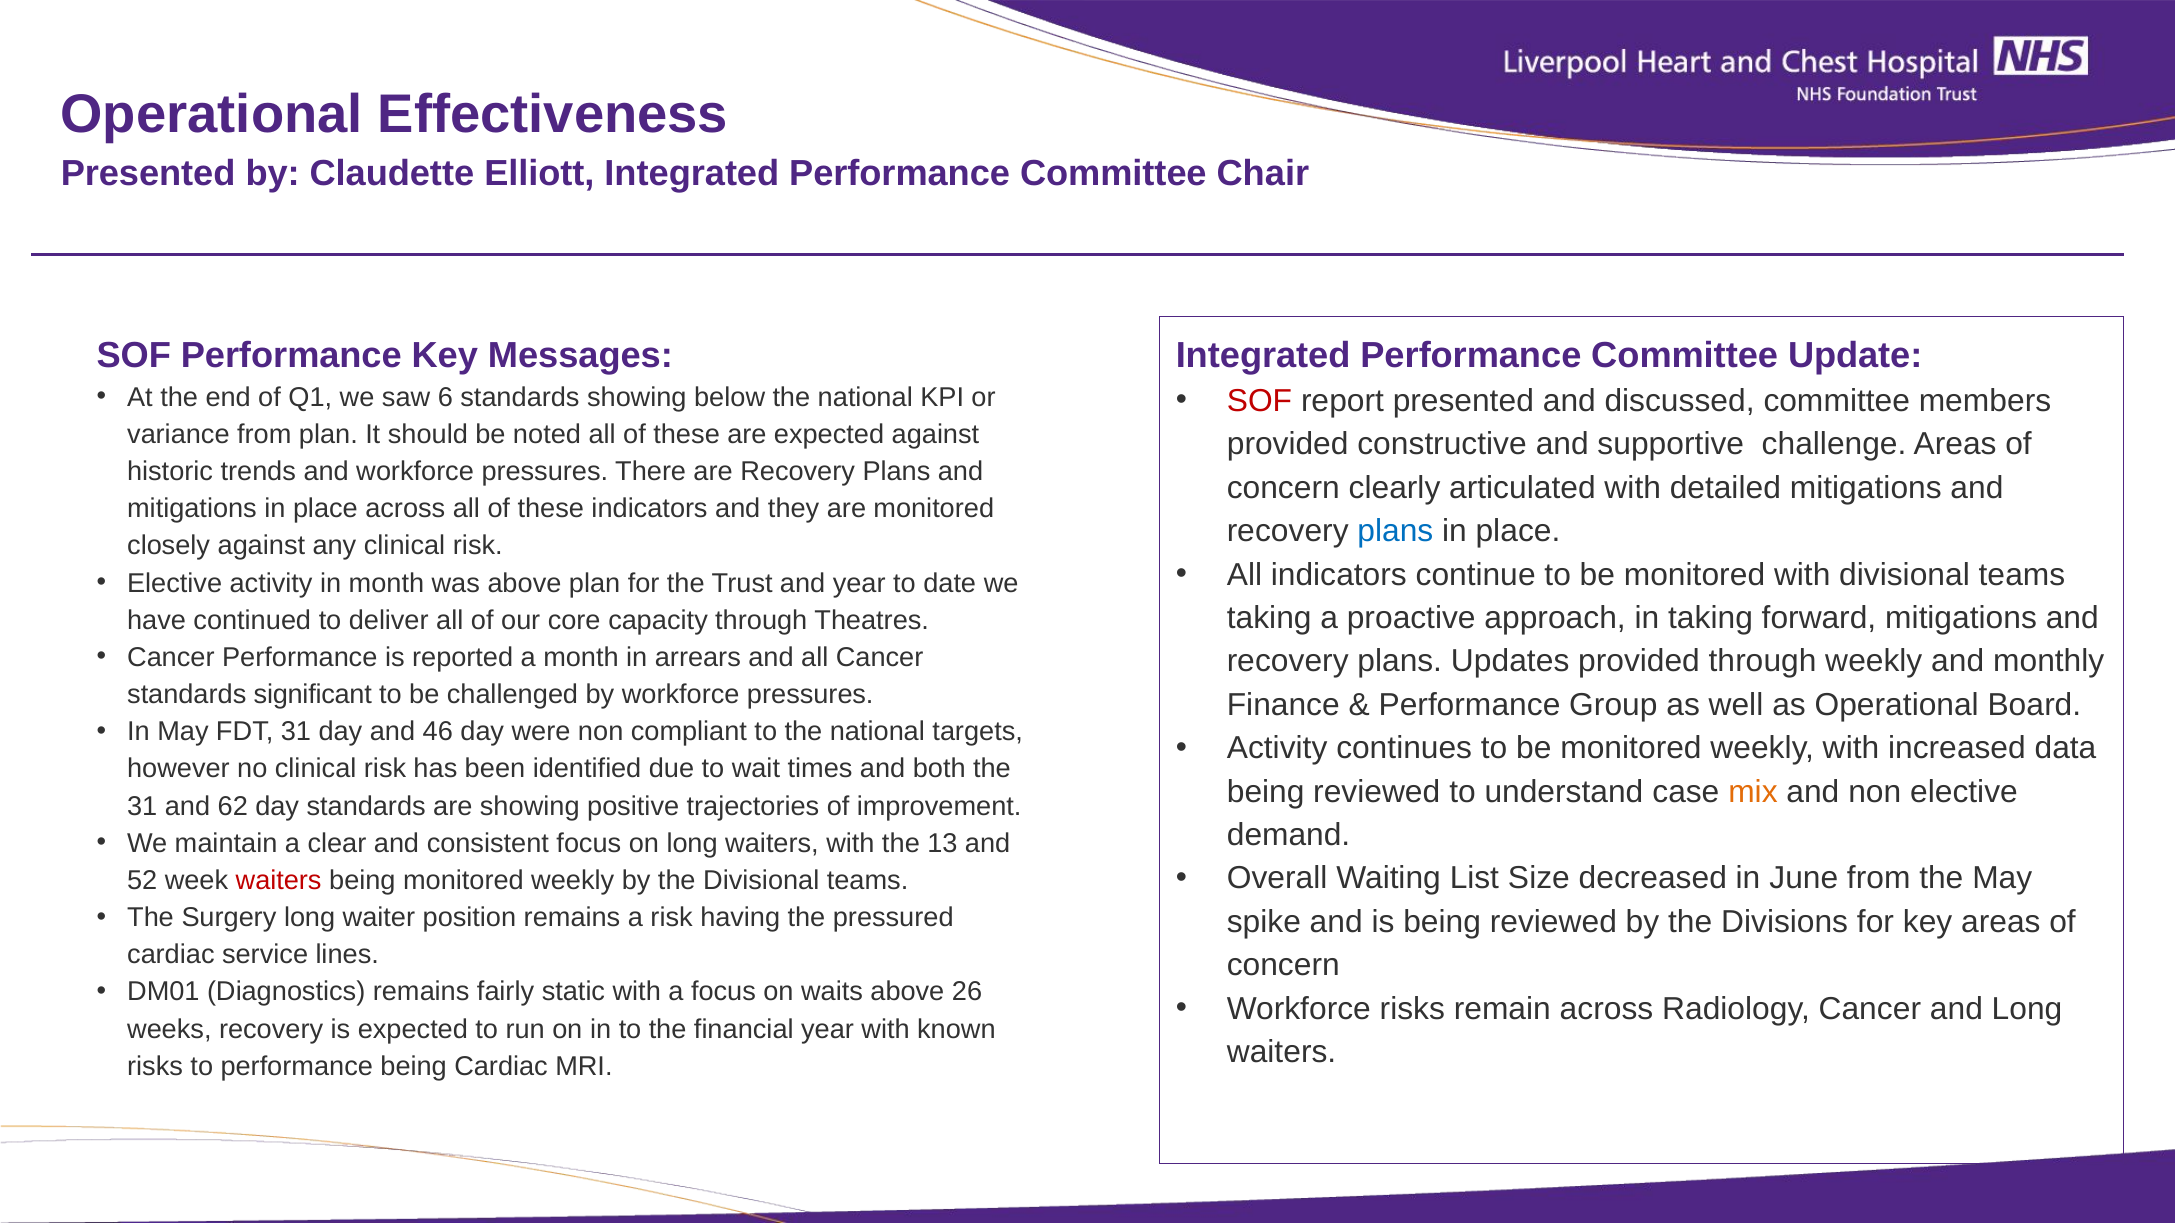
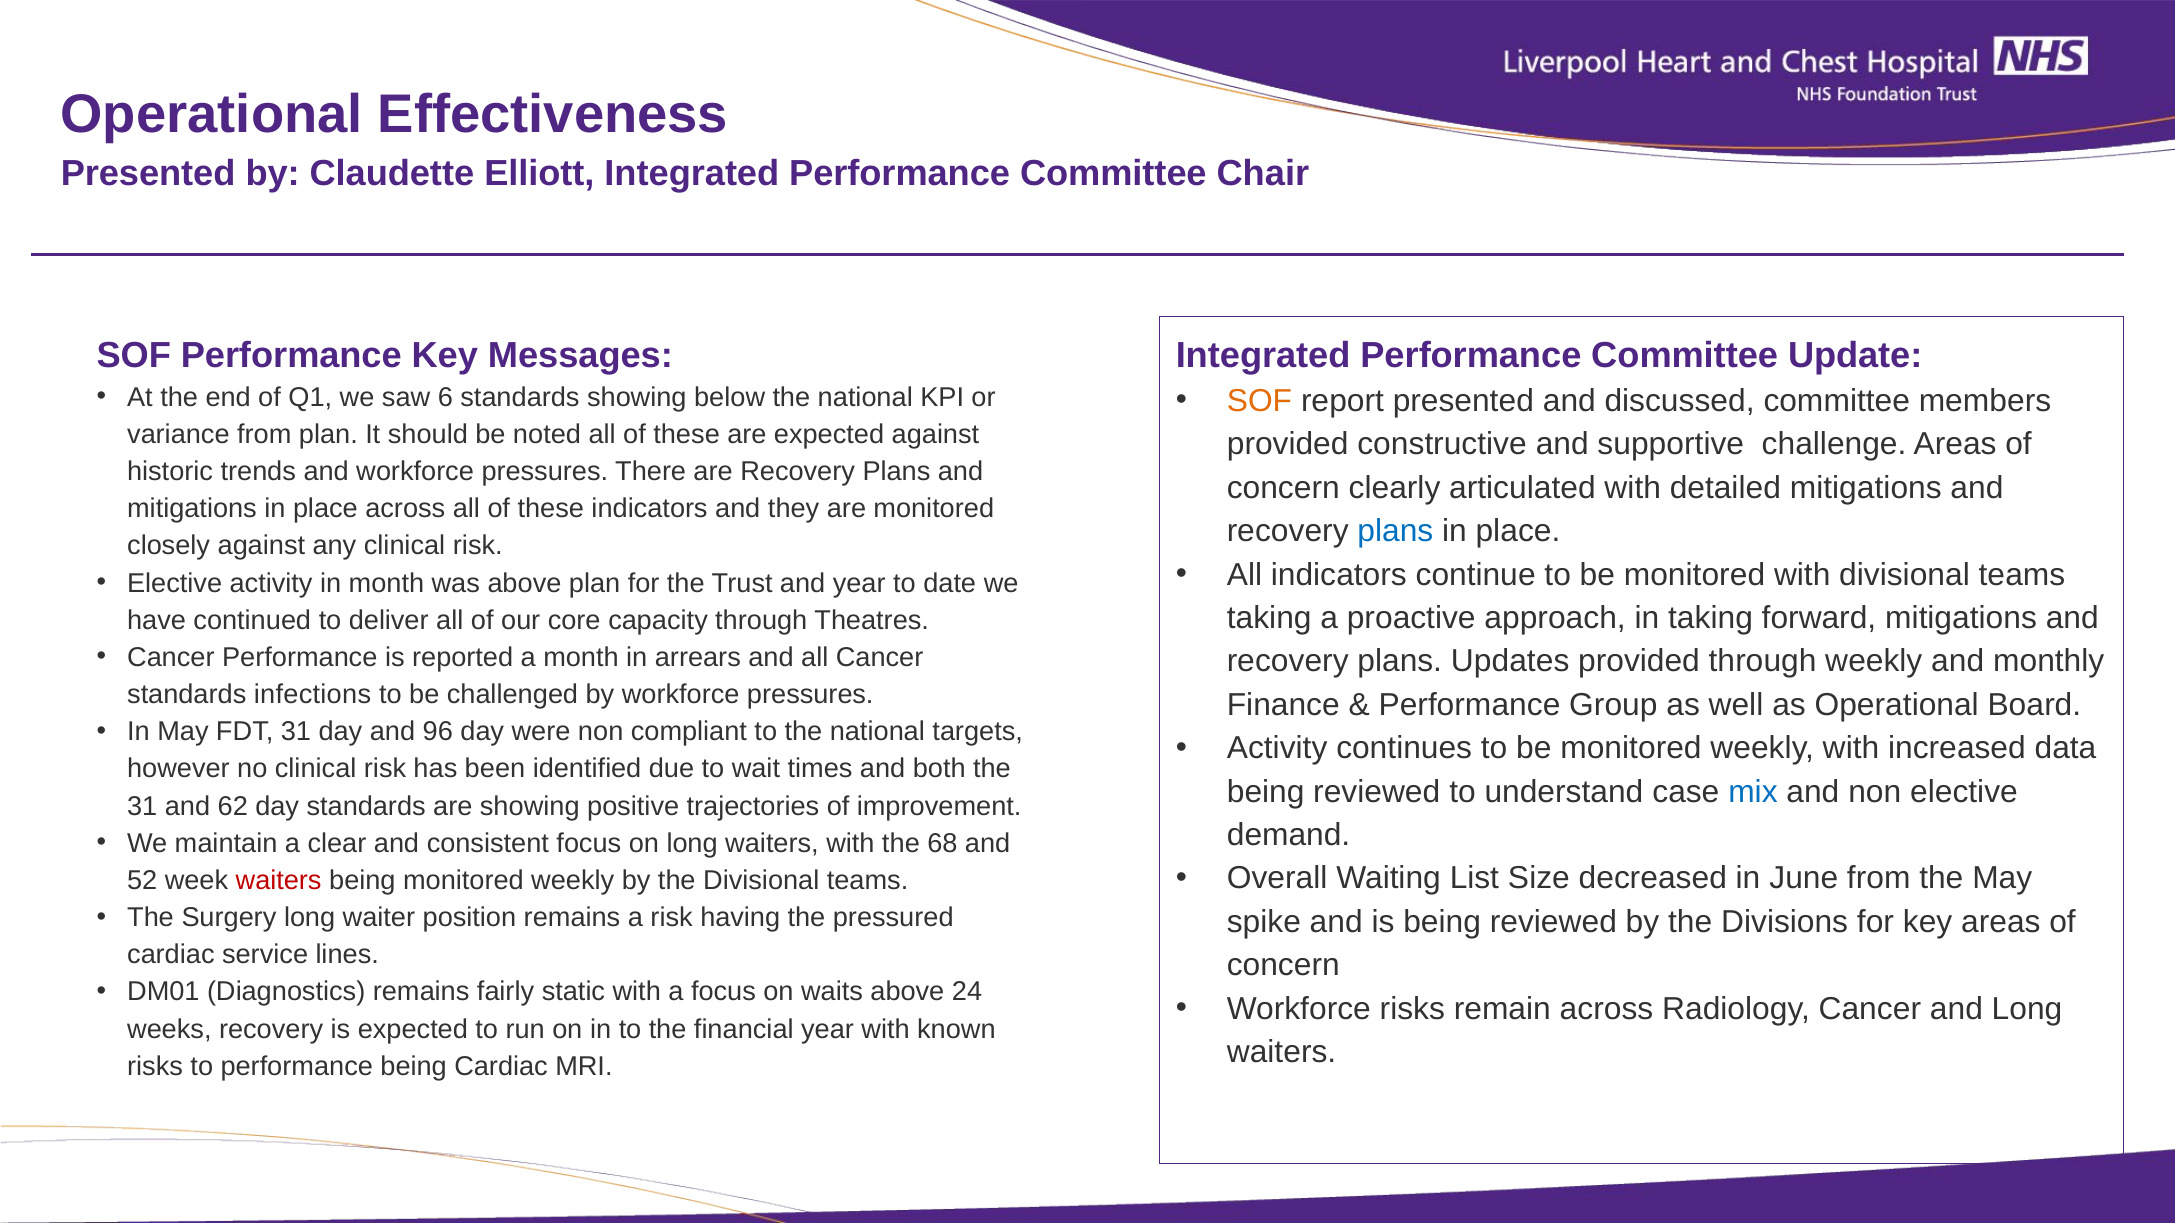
SOF at (1259, 401) colour: red -> orange
significant: significant -> infections
46: 46 -> 96
mix colour: orange -> blue
13: 13 -> 68
26: 26 -> 24
